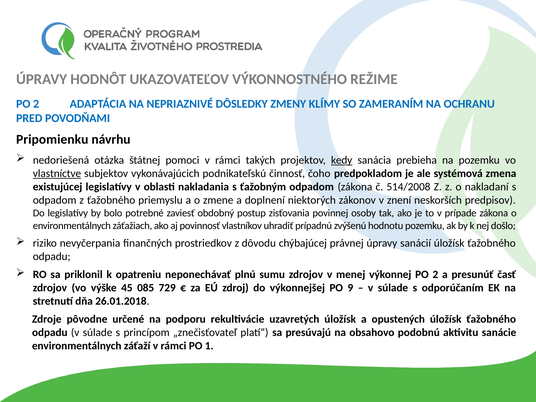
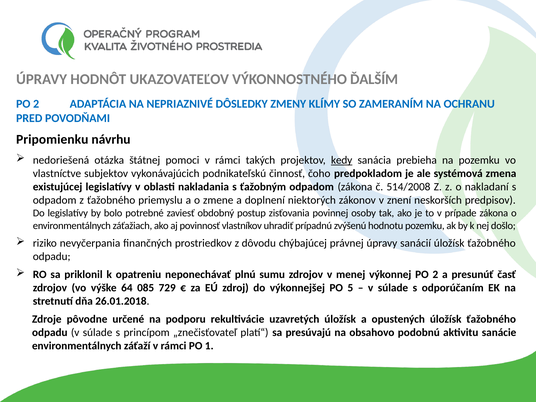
REŽIME: REŽIME -> ĎALŠÍM
vlastníctve underline: present -> none
45: 45 -> 64
9: 9 -> 5
